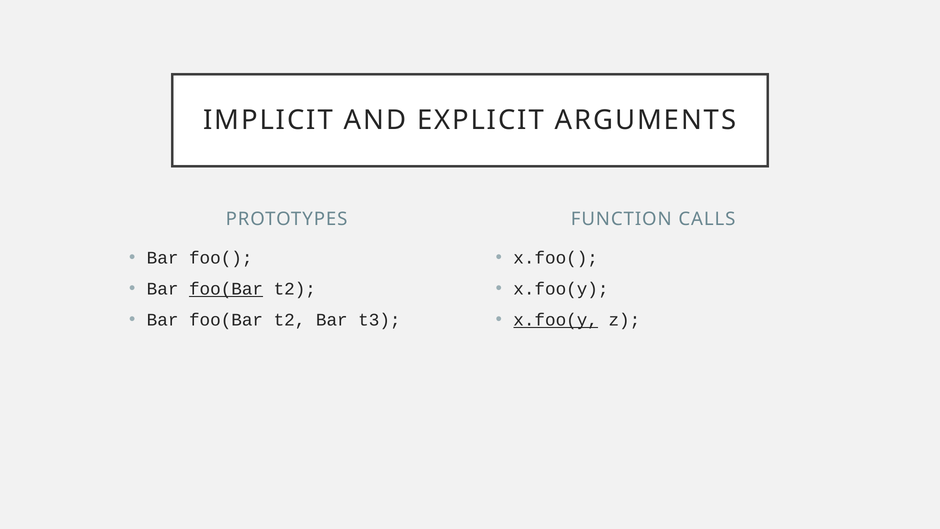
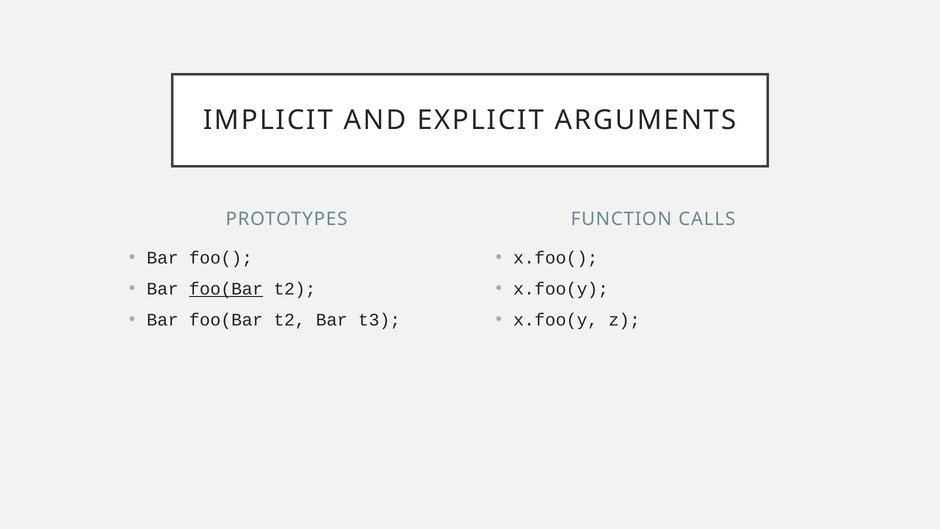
x.foo(y at (556, 320) underline: present -> none
